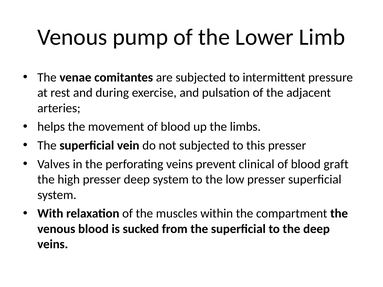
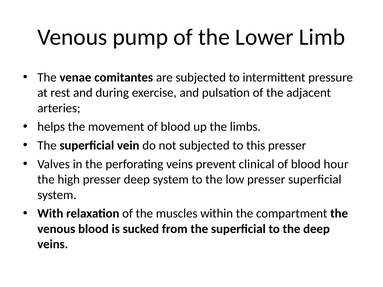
graft: graft -> hour
